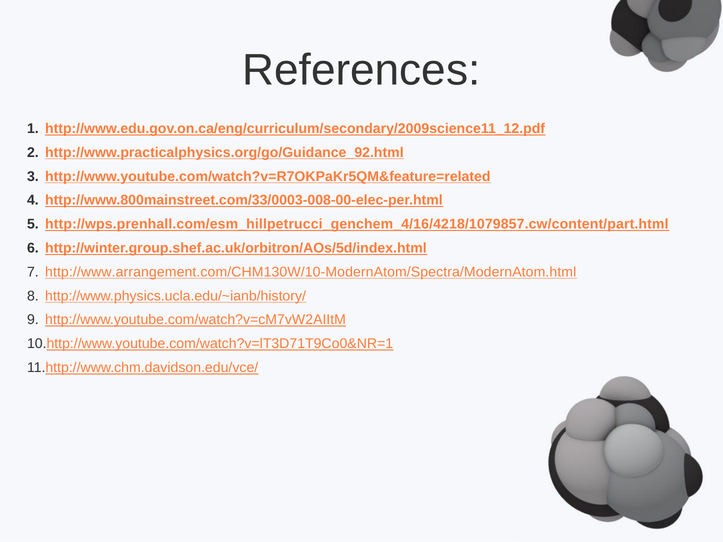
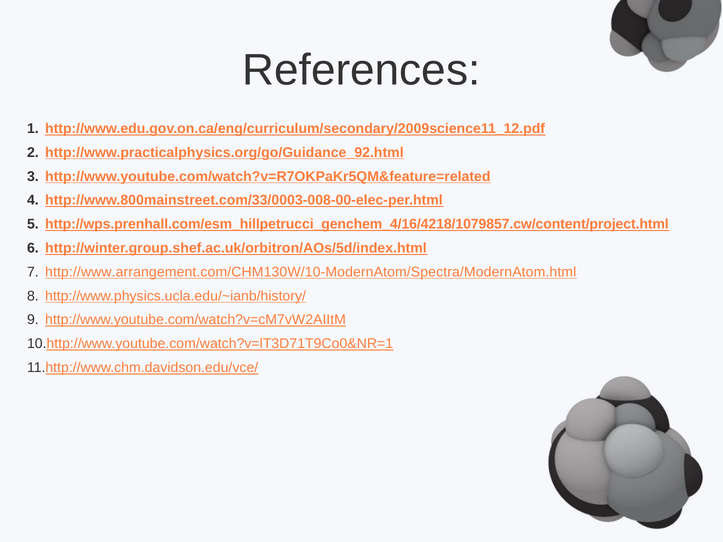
http://wps.prenhall.com/esm_hillpetrucci_genchem_4/16/4218/1079857.cw/content/part.html: http://wps.prenhall.com/esm_hillpetrucci_genchem_4/16/4218/1079857.cw/content/part.html -> http://wps.prenhall.com/esm_hillpetrucci_genchem_4/16/4218/1079857.cw/content/project.html
